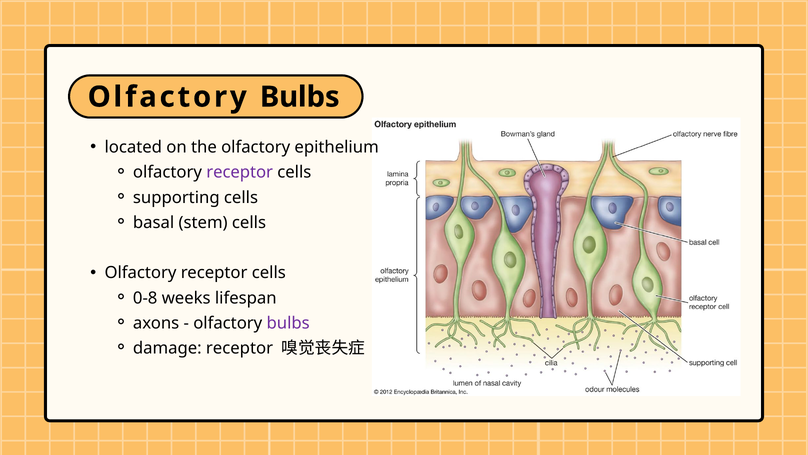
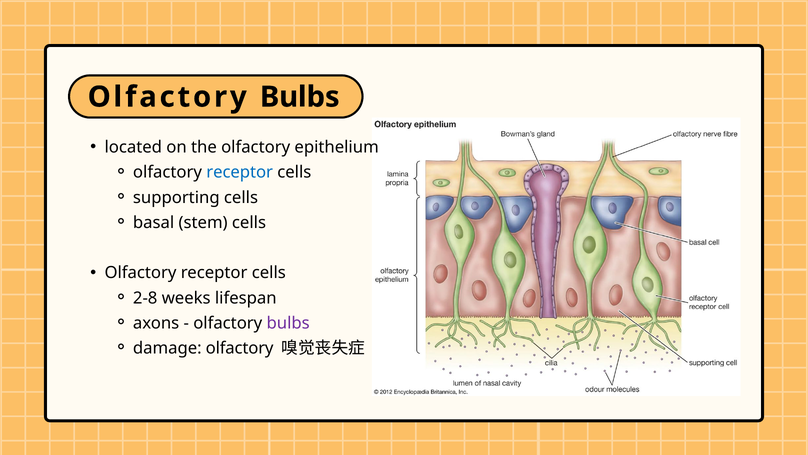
receptor at (240, 172) colour: purple -> blue
0-8: 0-8 -> 2-8
damage receptor: receptor -> olfactory
